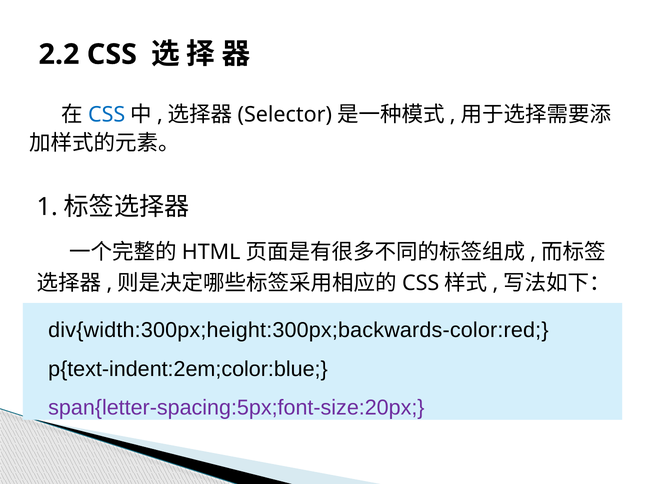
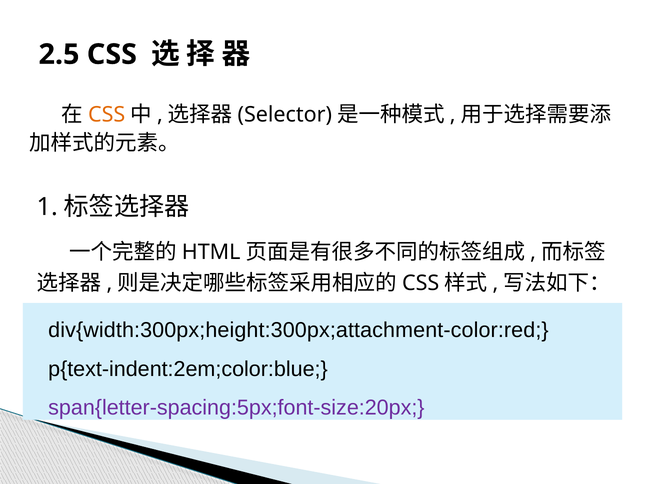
2.2: 2.2 -> 2.5
CSS at (107, 115) colour: blue -> orange
div{width:300px;height:300px;backwards-color:red: div{width:300px;height:300px;backwards-color:red -> div{width:300px;height:300px;attachment-color:red
